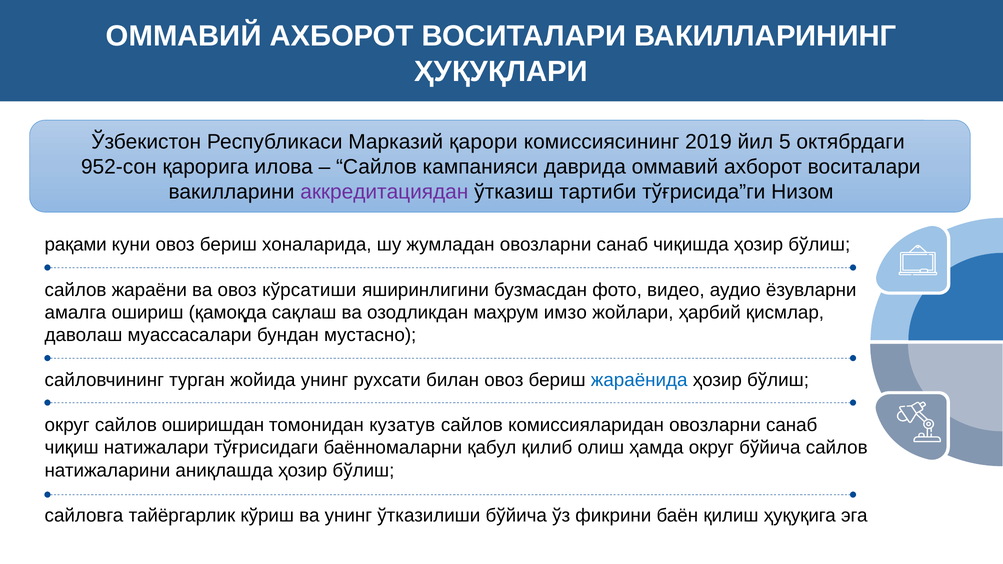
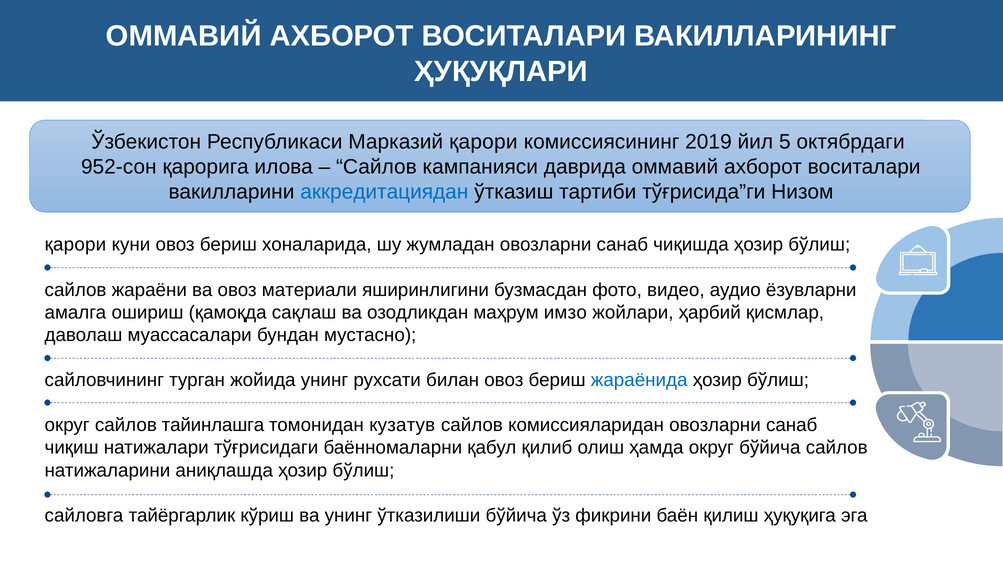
аккредитациядан colour: purple -> blue
рақами at (76, 245): рақами -> қарори
кўрсатиши: кўрсатиши -> материали
оширишдан: оширишдан -> тайинлашга
